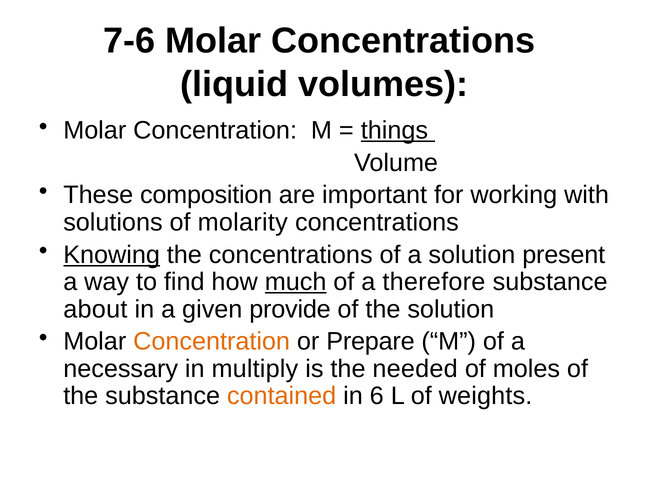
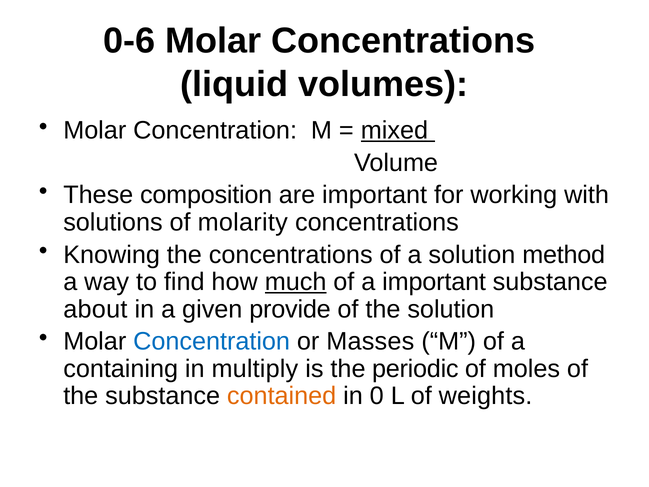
7-6: 7-6 -> 0-6
things: things -> mixed
Knowing underline: present -> none
present: present -> method
a therefore: therefore -> important
Concentration at (212, 341) colour: orange -> blue
Prepare: Prepare -> Masses
necessary: necessary -> containing
needed: needed -> periodic
6: 6 -> 0
